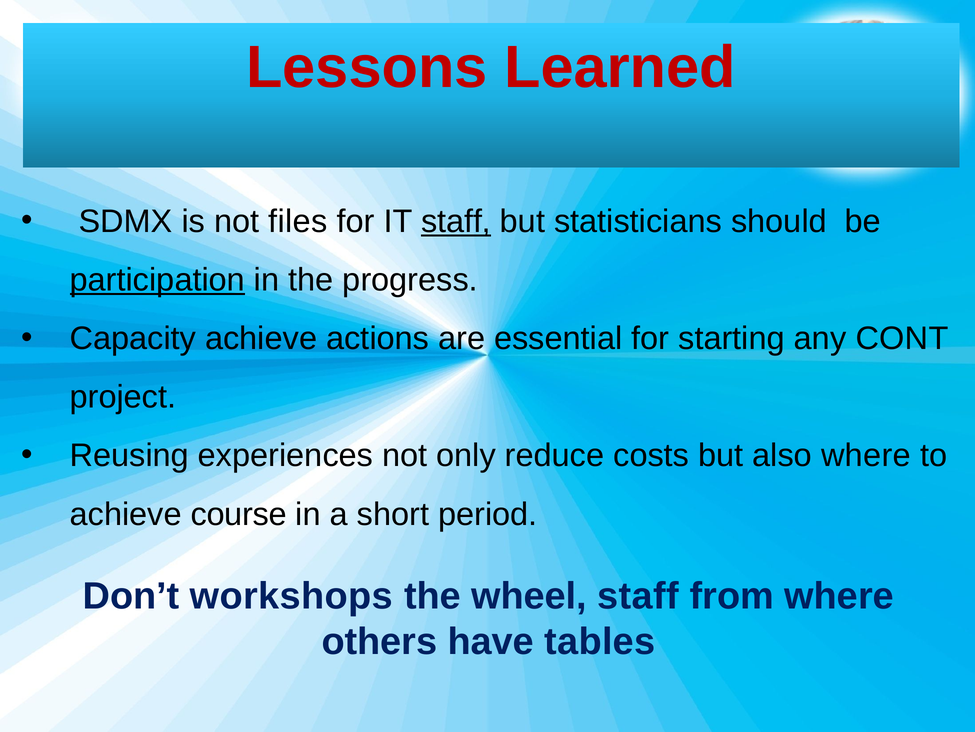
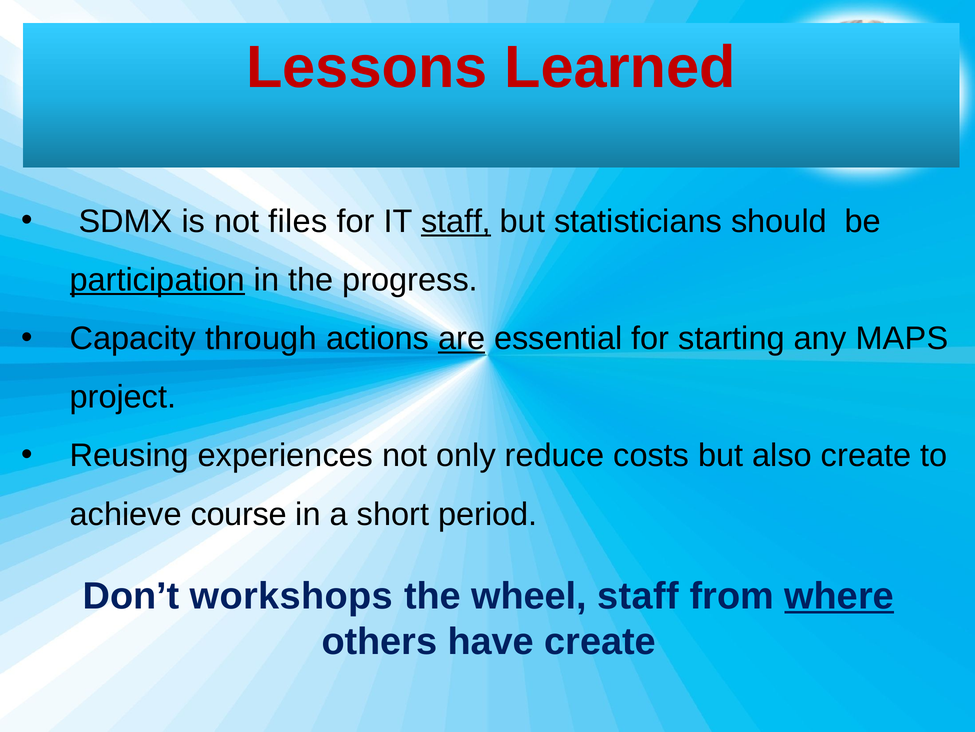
Capacity achieve: achieve -> through
are underline: none -> present
CONT: CONT -> MAPS
also where: where -> create
where at (839, 595) underline: none -> present
have tables: tables -> create
